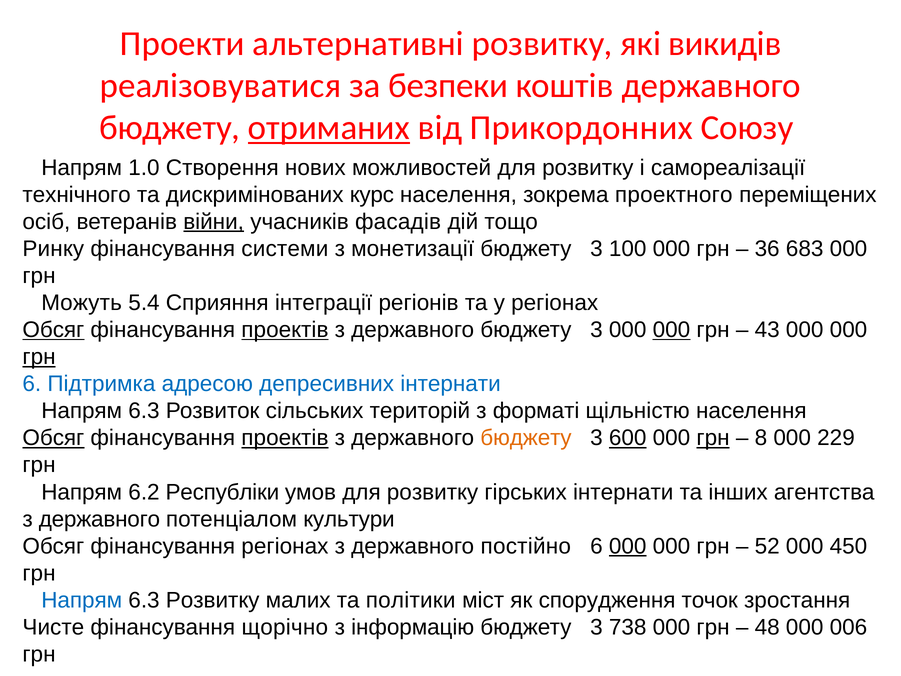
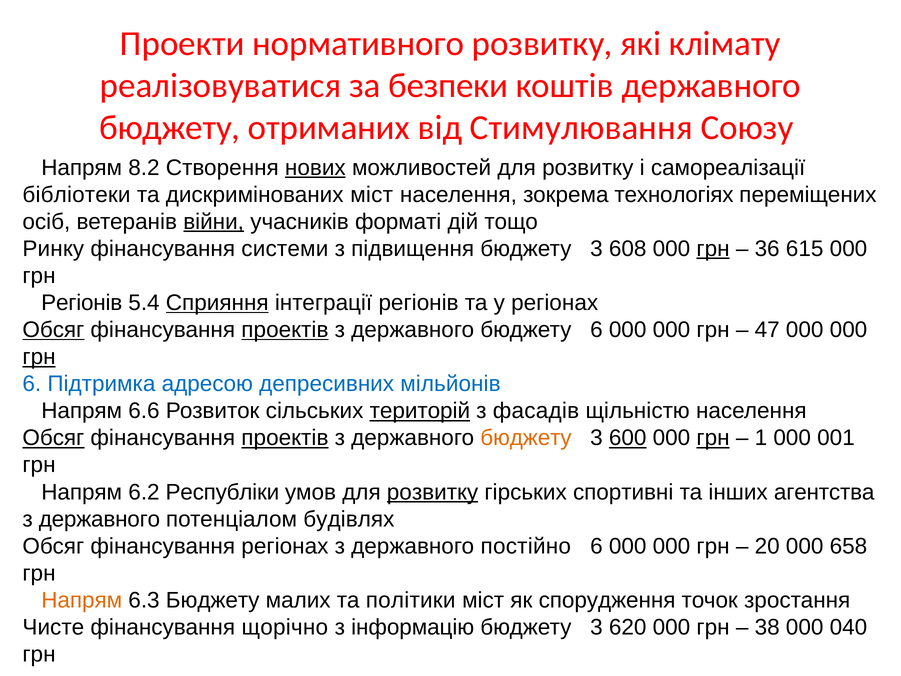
альтернативні: альтернативні -> нормативного
викидів: викидів -> клімату
отриманих underline: present -> none
Прикордонних: Прикордонних -> Стимулювання
1.0: 1.0 -> 8.2
нових underline: none -> present
технічного: технічного -> бібліотеки
дискримінованих курс: курс -> міст
проектного: проектного -> технологіях
фасадів: фасадів -> форматі
монетизації: монетизації -> підвищення
100: 100 -> 608
грн at (713, 249) underline: none -> present
683: 683 -> 615
Можуть at (82, 303): Можуть -> Регіонів
Сприяння underline: none -> present
3 at (596, 330): 3 -> 6
000 at (671, 330) underline: present -> none
43: 43 -> 47
депресивних інтернати: інтернати -> мільйонів
6.3 at (144, 411): 6.3 -> 6.6
територій underline: none -> present
форматі: форматі -> фасадів
8: 8 -> 1
229: 229 -> 001
розвитку at (433, 492) underline: none -> present
гірських інтернати: інтернати -> спортивні
культури: культури -> будівлях
000 at (628, 546) underline: present -> none
52: 52 -> 20
450: 450 -> 658
Напрям at (82, 600) colour: blue -> orange
6.3 Розвитку: Розвитку -> Бюджету
738: 738 -> 620
48: 48 -> 38
006: 006 -> 040
